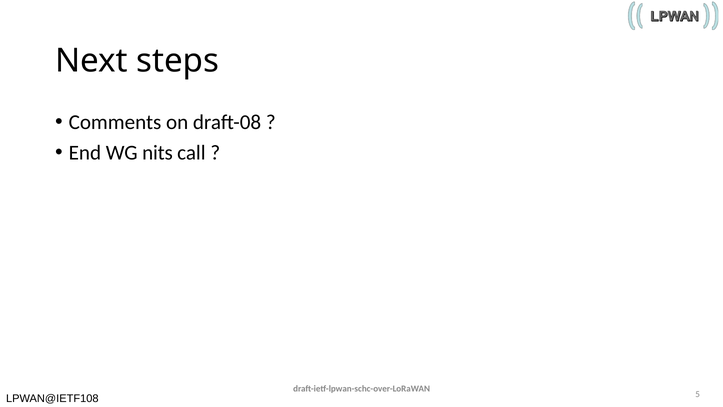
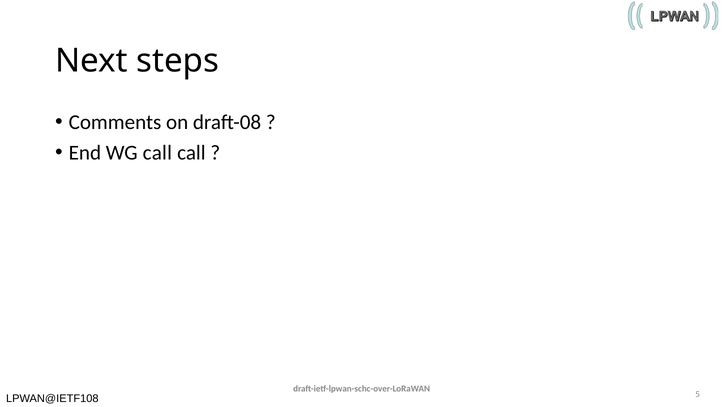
WG nits: nits -> call
